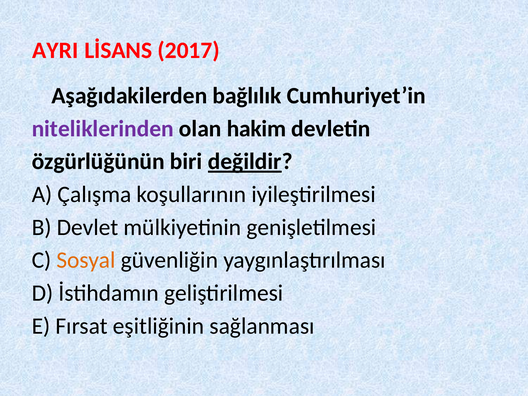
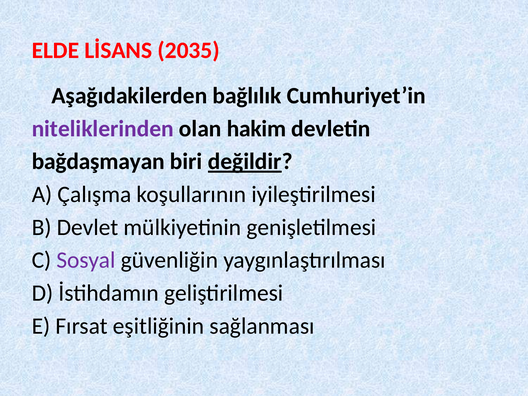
AYRI: AYRI -> ELDE
2017: 2017 -> 2035
özgürlüğünün: özgürlüğünün -> bağdaşmayan
Sosyal colour: orange -> purple
